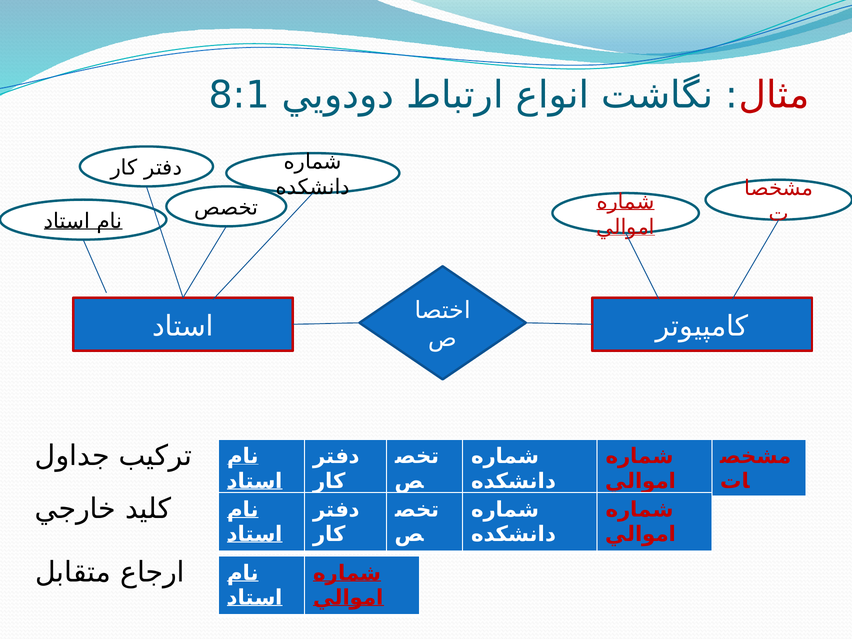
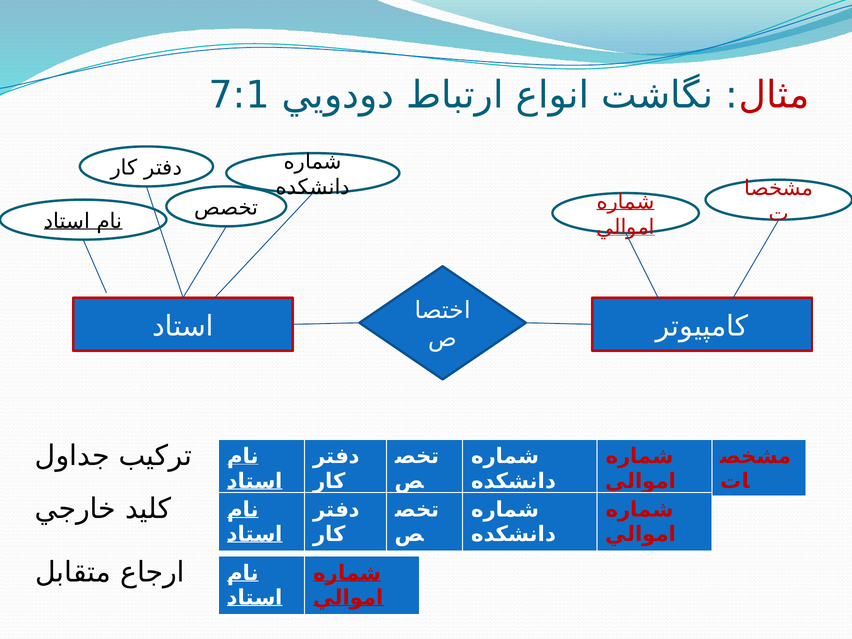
8:1: 8:1 -> 7:1
